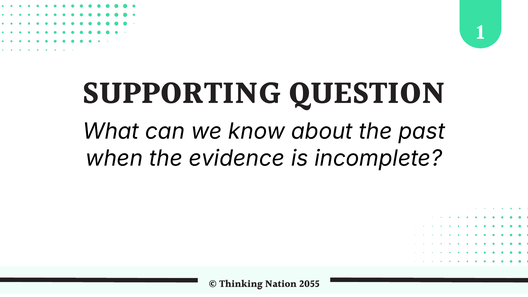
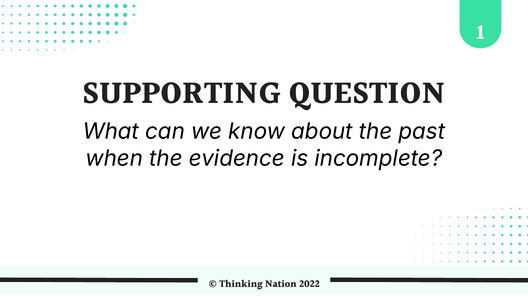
2055: 2055 -> 2022
